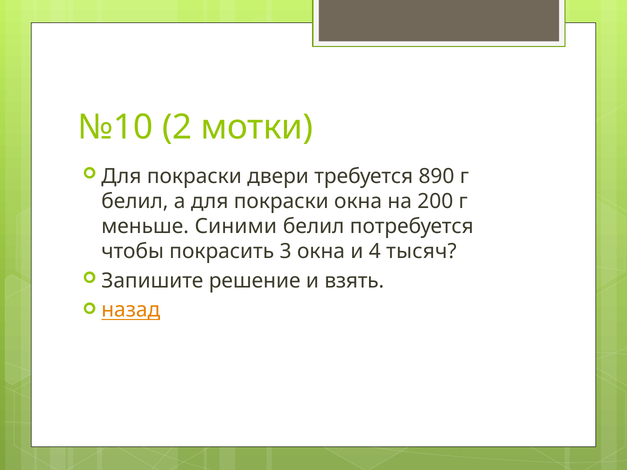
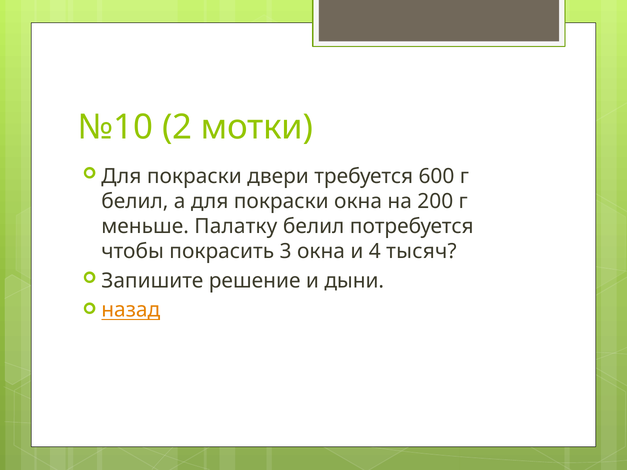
890: 890 -> 600
Синими: Синими -> Палатку
взять: взять -> дыни
